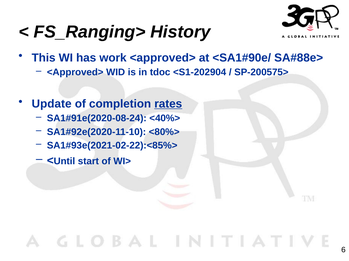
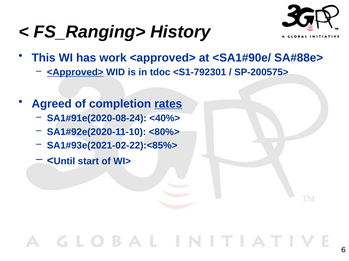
<Approved> at (75, 72) underline: none -> present
<S1-202904: <S1-202904 -> <S1-792301
Update: Update -> Agreed
